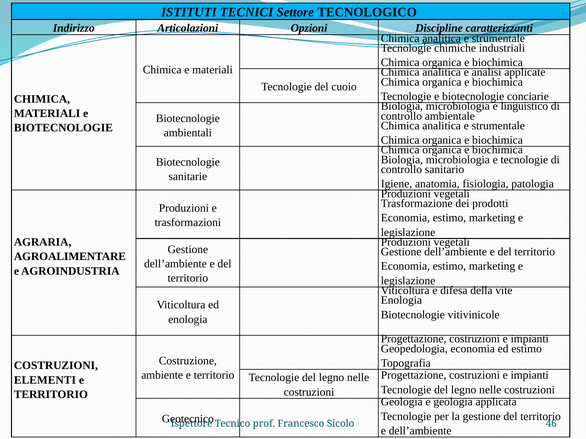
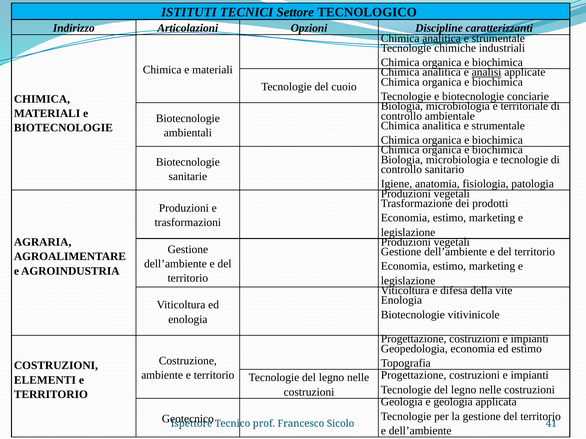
analisi underline: none -> present
linguistico: linguistico -> territoriale
46: 46 -> 41
